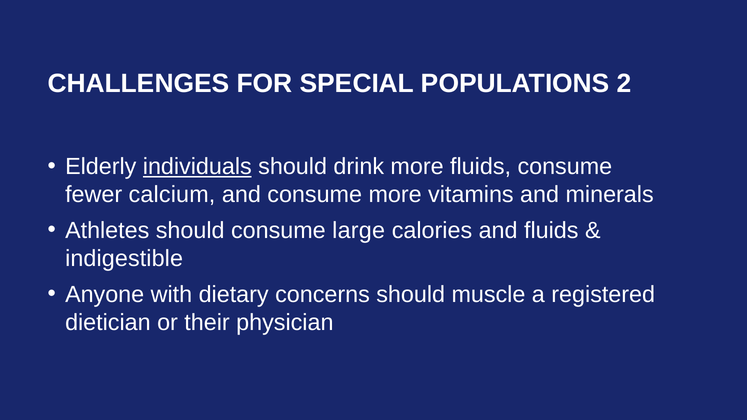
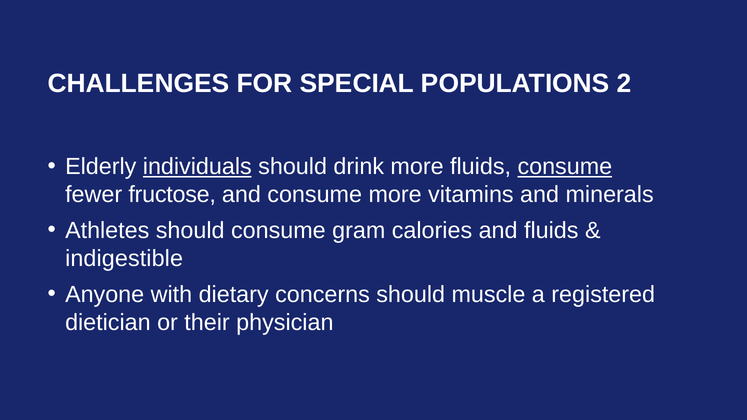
consume at (565, 167) underline: none -> present
calcium: calcium -> fructose
large: large -> gram
